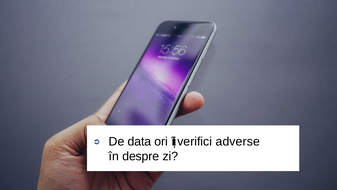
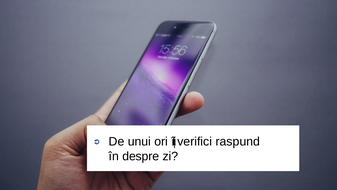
data: data -> unui
adverse: adverse -> raspund
